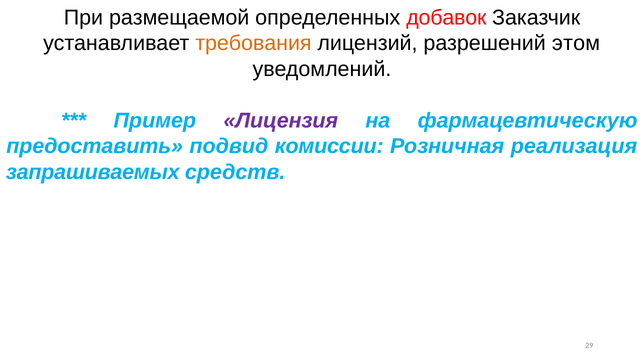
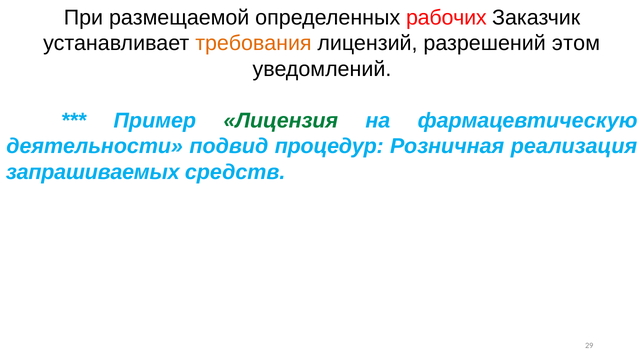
добавок: добавок -> рабочих
Лицензия colour: purple -> green
предоставить: предоставить -> деятельности
комиссии: комиссии -> процедур
